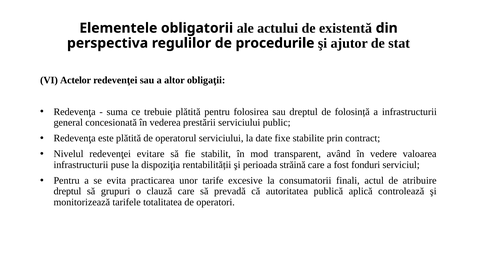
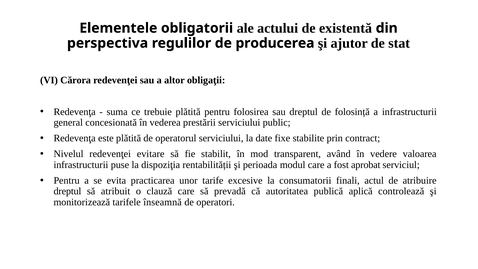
procedurile: procedurile -> producerea
Actelor: Actelor -> Cărora
străină: străină -> modul
fonduri: fonduri -> aprobat
grupuri: grupuri -> atribuit
totalitatea: totalitatea -> înseamnă
